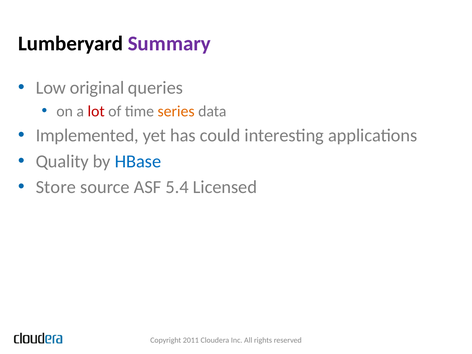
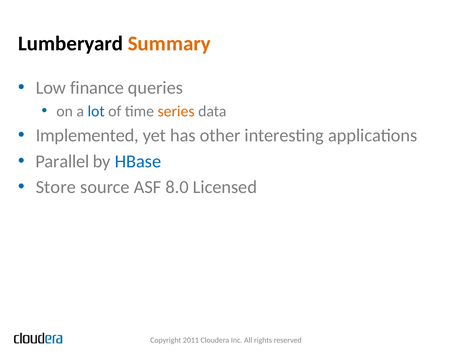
Summary colour: purple -> orange
original: original -> finance
lot colour: red -> blue
could: could -> other
Quality: Quality -> Parallel
5.4: 5.4 -> 8.0
